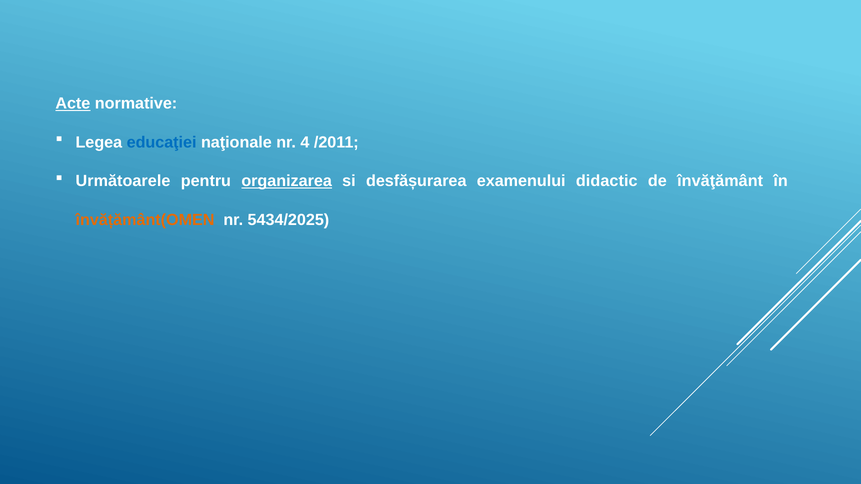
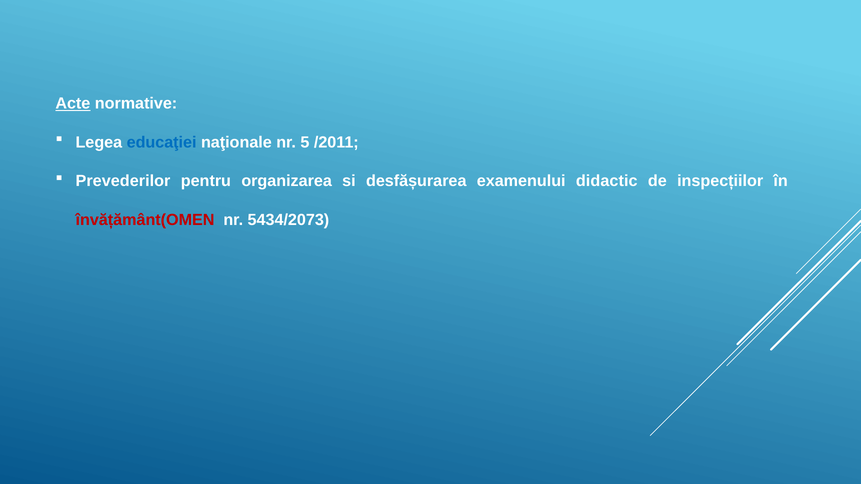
4: 4 -> 5
Următoarele: Următoarele -> Prevederilor
organizarea underline: present -> none
învăţământ: învăţământ -> inspecțiilor
învățământ(OMEN colour: orange -> red
5434/2025: 5434/2025 -> 5434/2073
